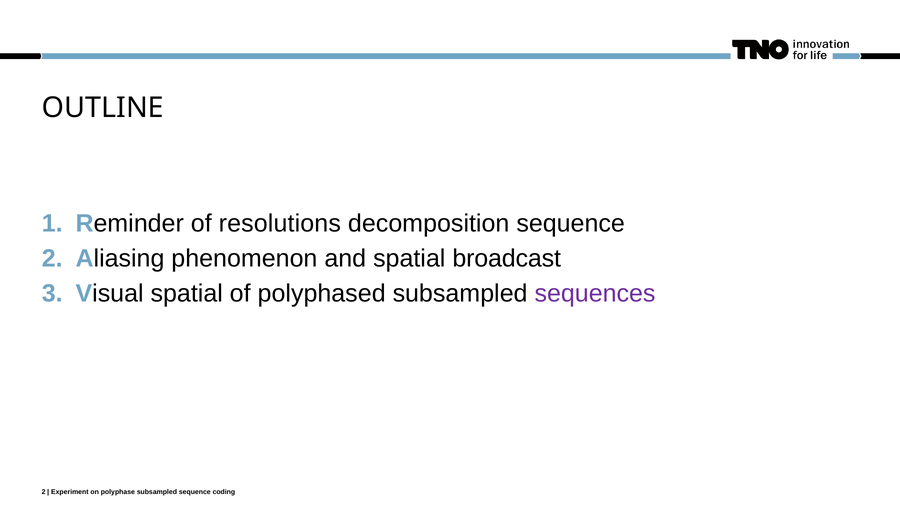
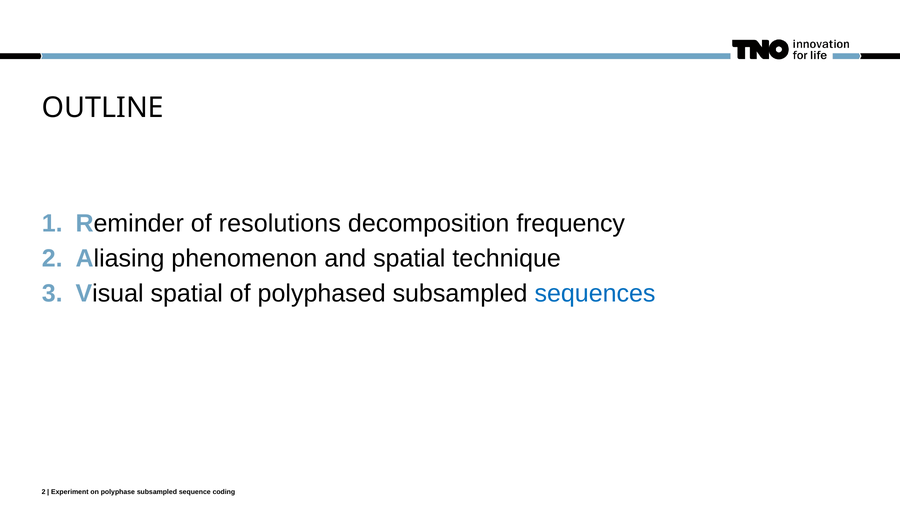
decomposition sequence: sequence -> frequency
broadcast: broadcast -> technique
sequences colour: purple -> blue
